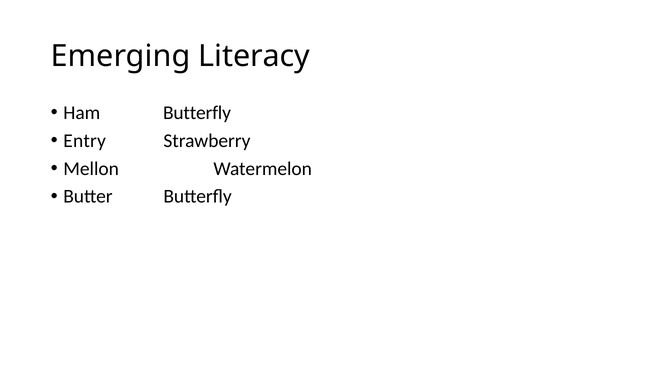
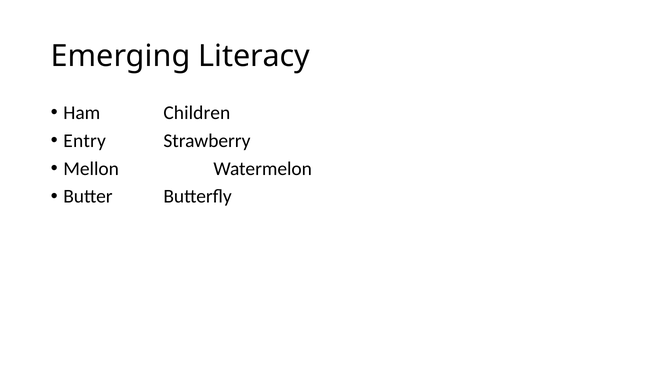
Ham Butterfly: Butterfly -> Children
